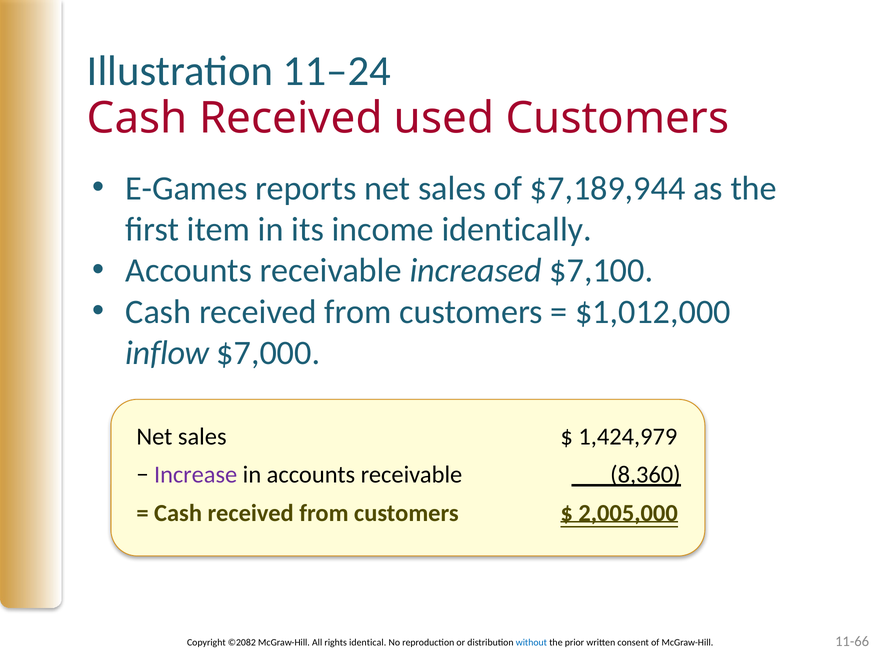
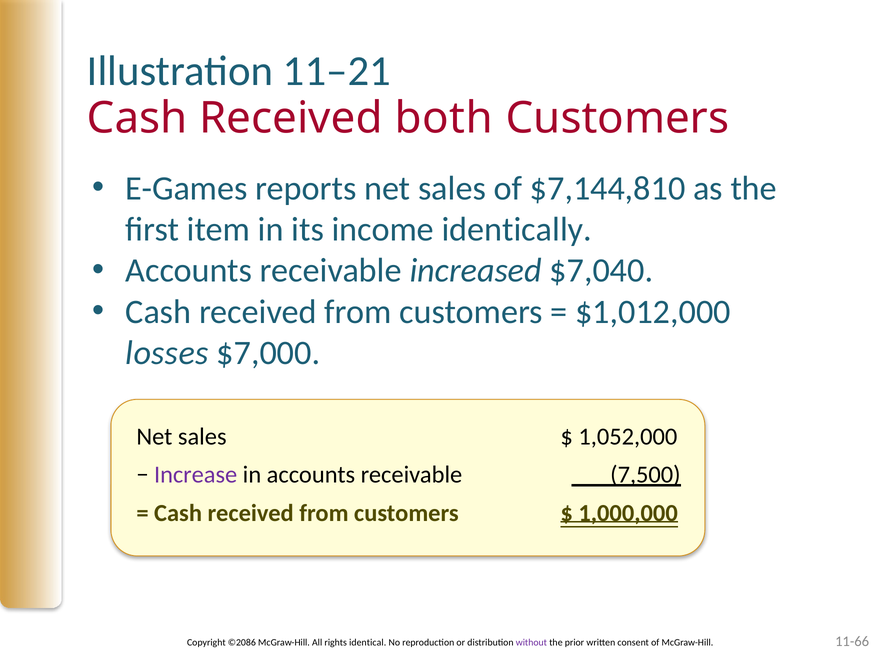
11–24: 11–24 -> 11–21
used: used -> both
$7,189,944: $7,189,944 -> $7,144,810
$7,100: $7,100 -> $7,040
inflow: inflow -> losses
1,424,979: 1,424,979 -> 1,052,000
8,360: 8,360 -> 7,500
2,005,000: 2,005,000 -> 1,000,000
©2082: ©2082 -> ©2086
without colour: blue -> purple
